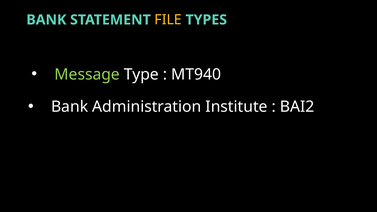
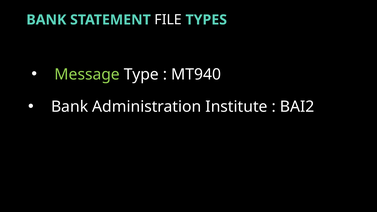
FILE colour: yellow -> white
